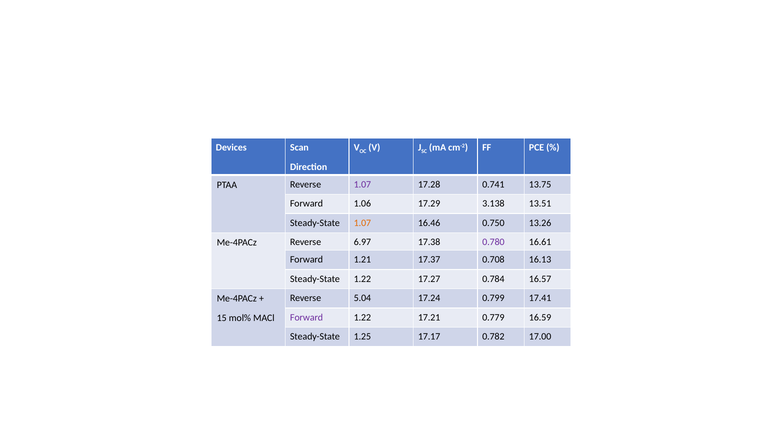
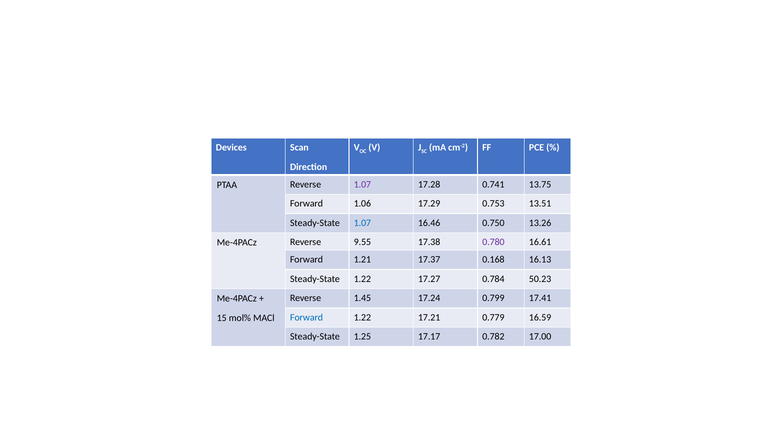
3.138: 3.138 -> 0.753
1.07 at (362, 223) colour: orange -> blue
6.97: 6.97 -> 9.55
0.708: 0.708 -> 0.168
16.57: 16.57 -> 50.23
5.04: 5.04 -> 1.45
Forward at (307, 317) colour: purple -> blue
